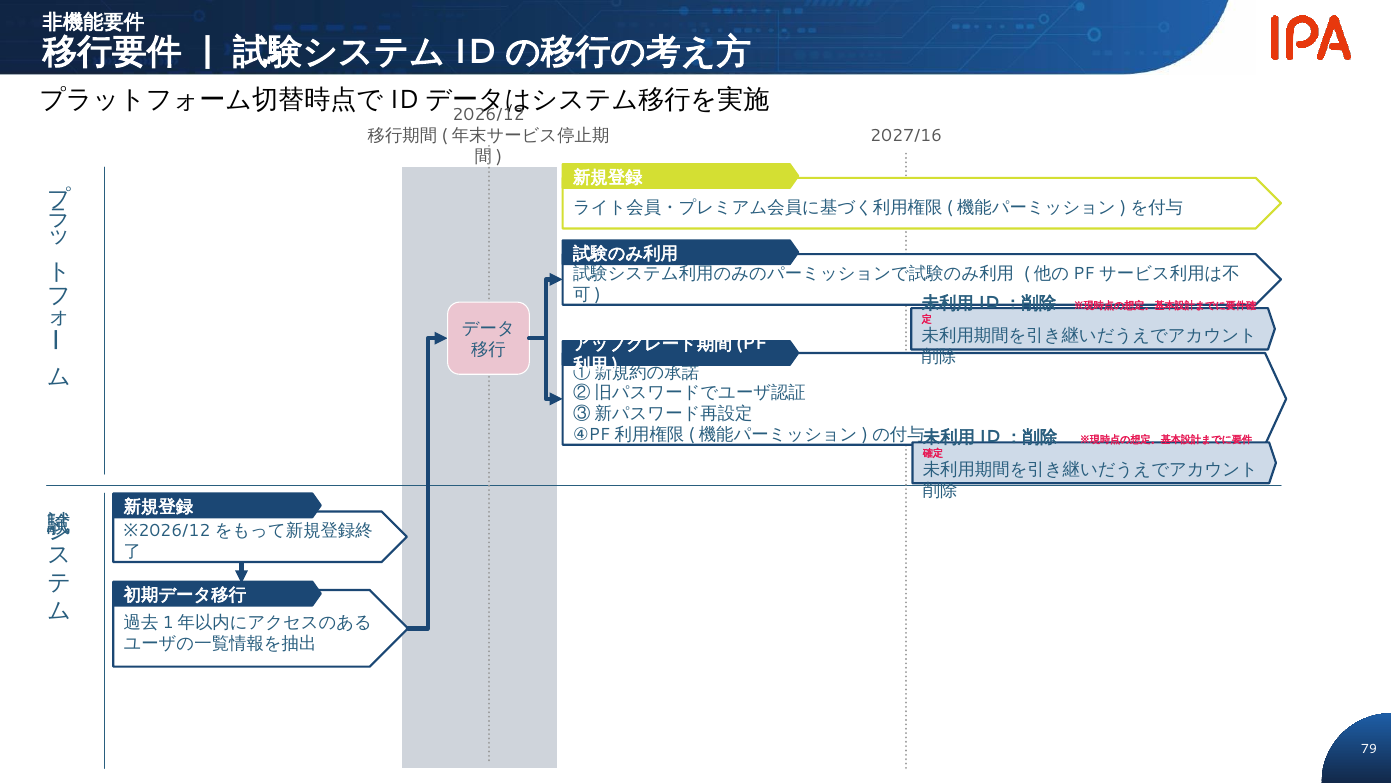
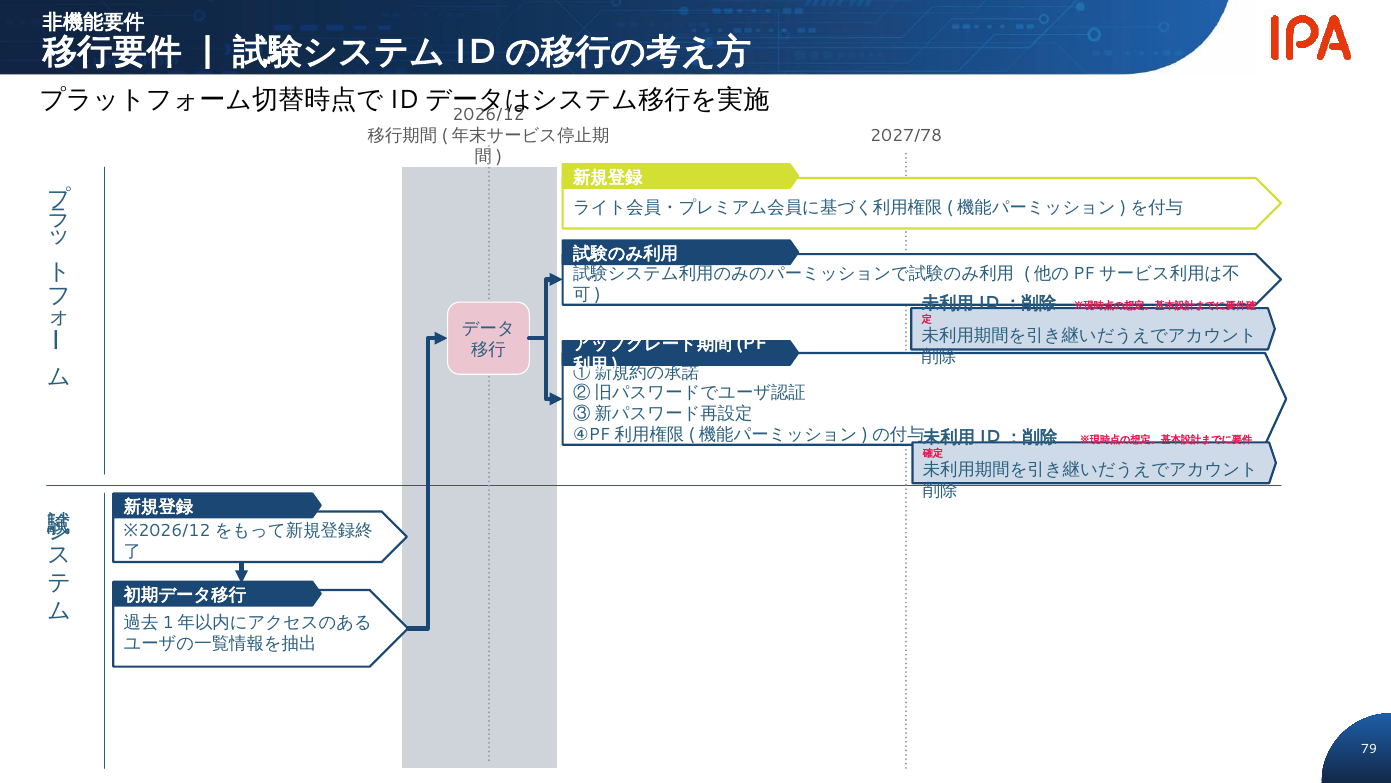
2027/16: 2027/16 -> 2027/78
